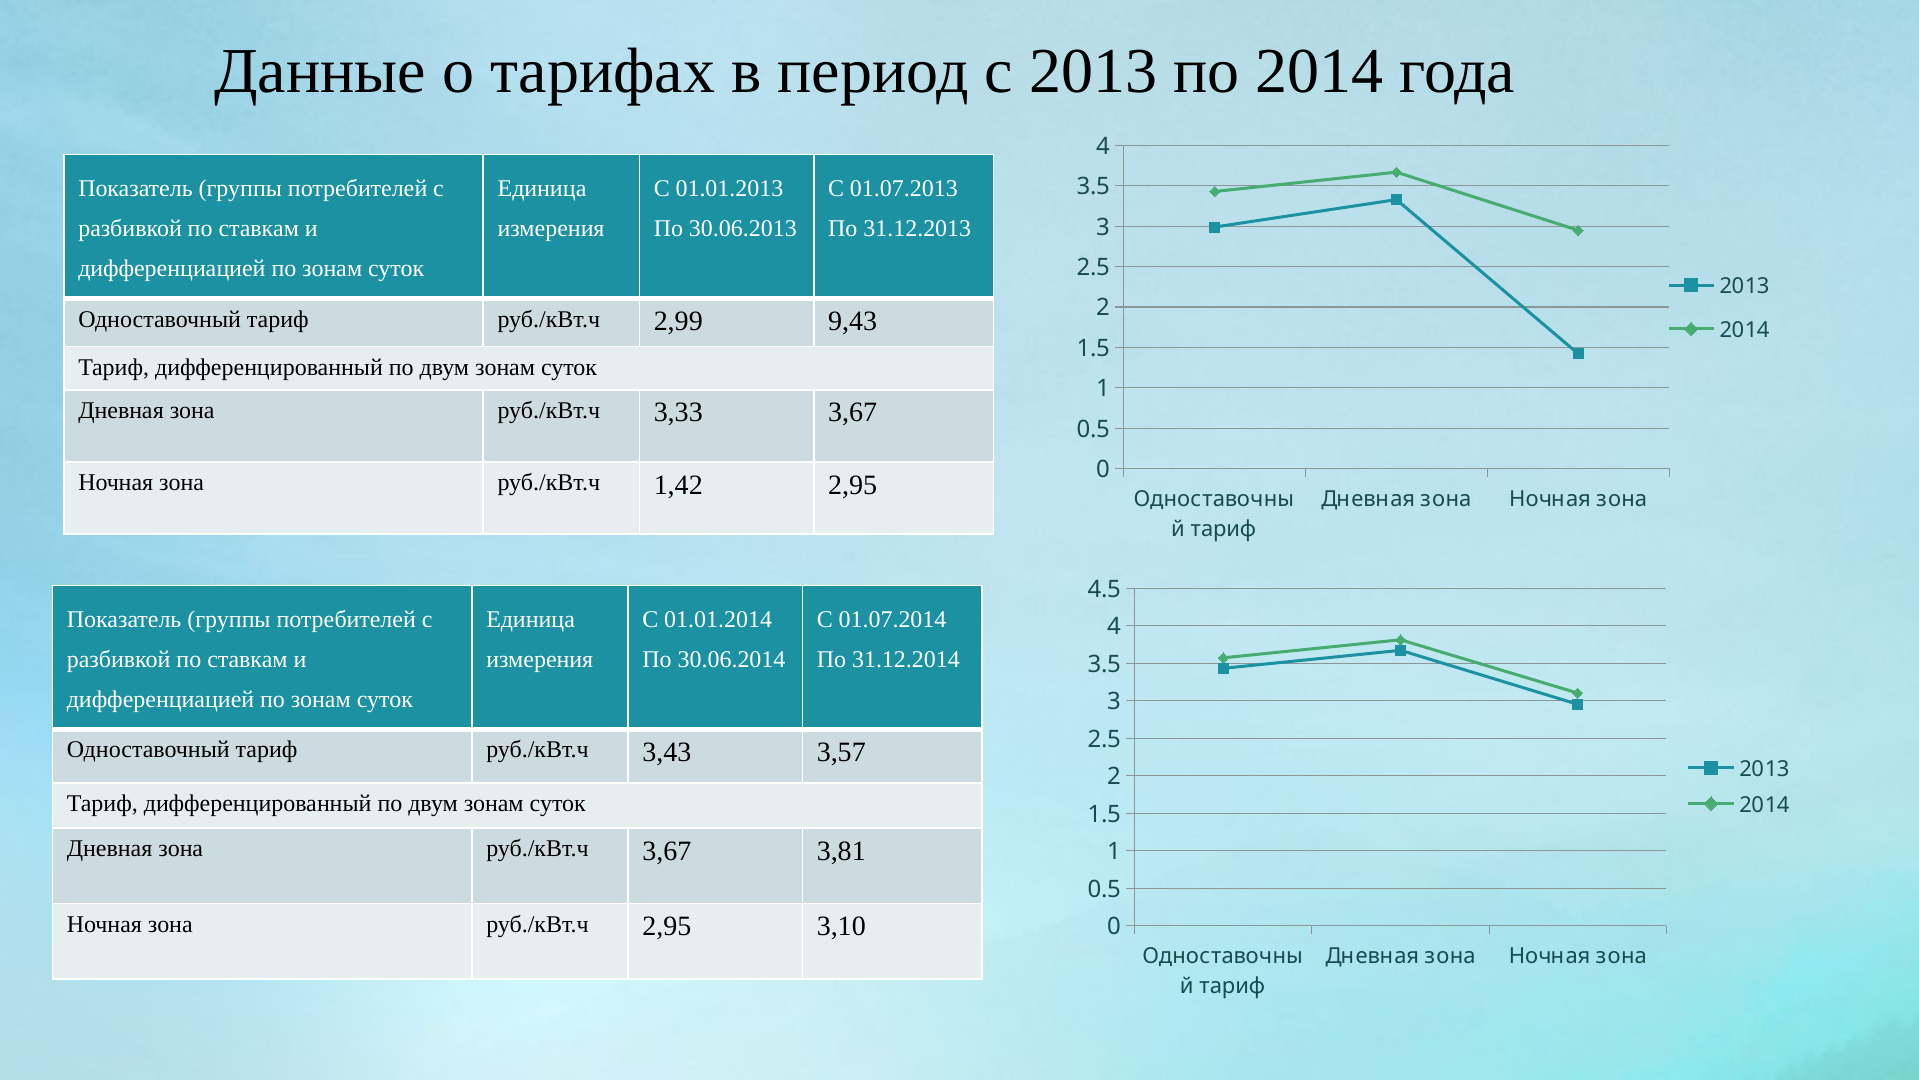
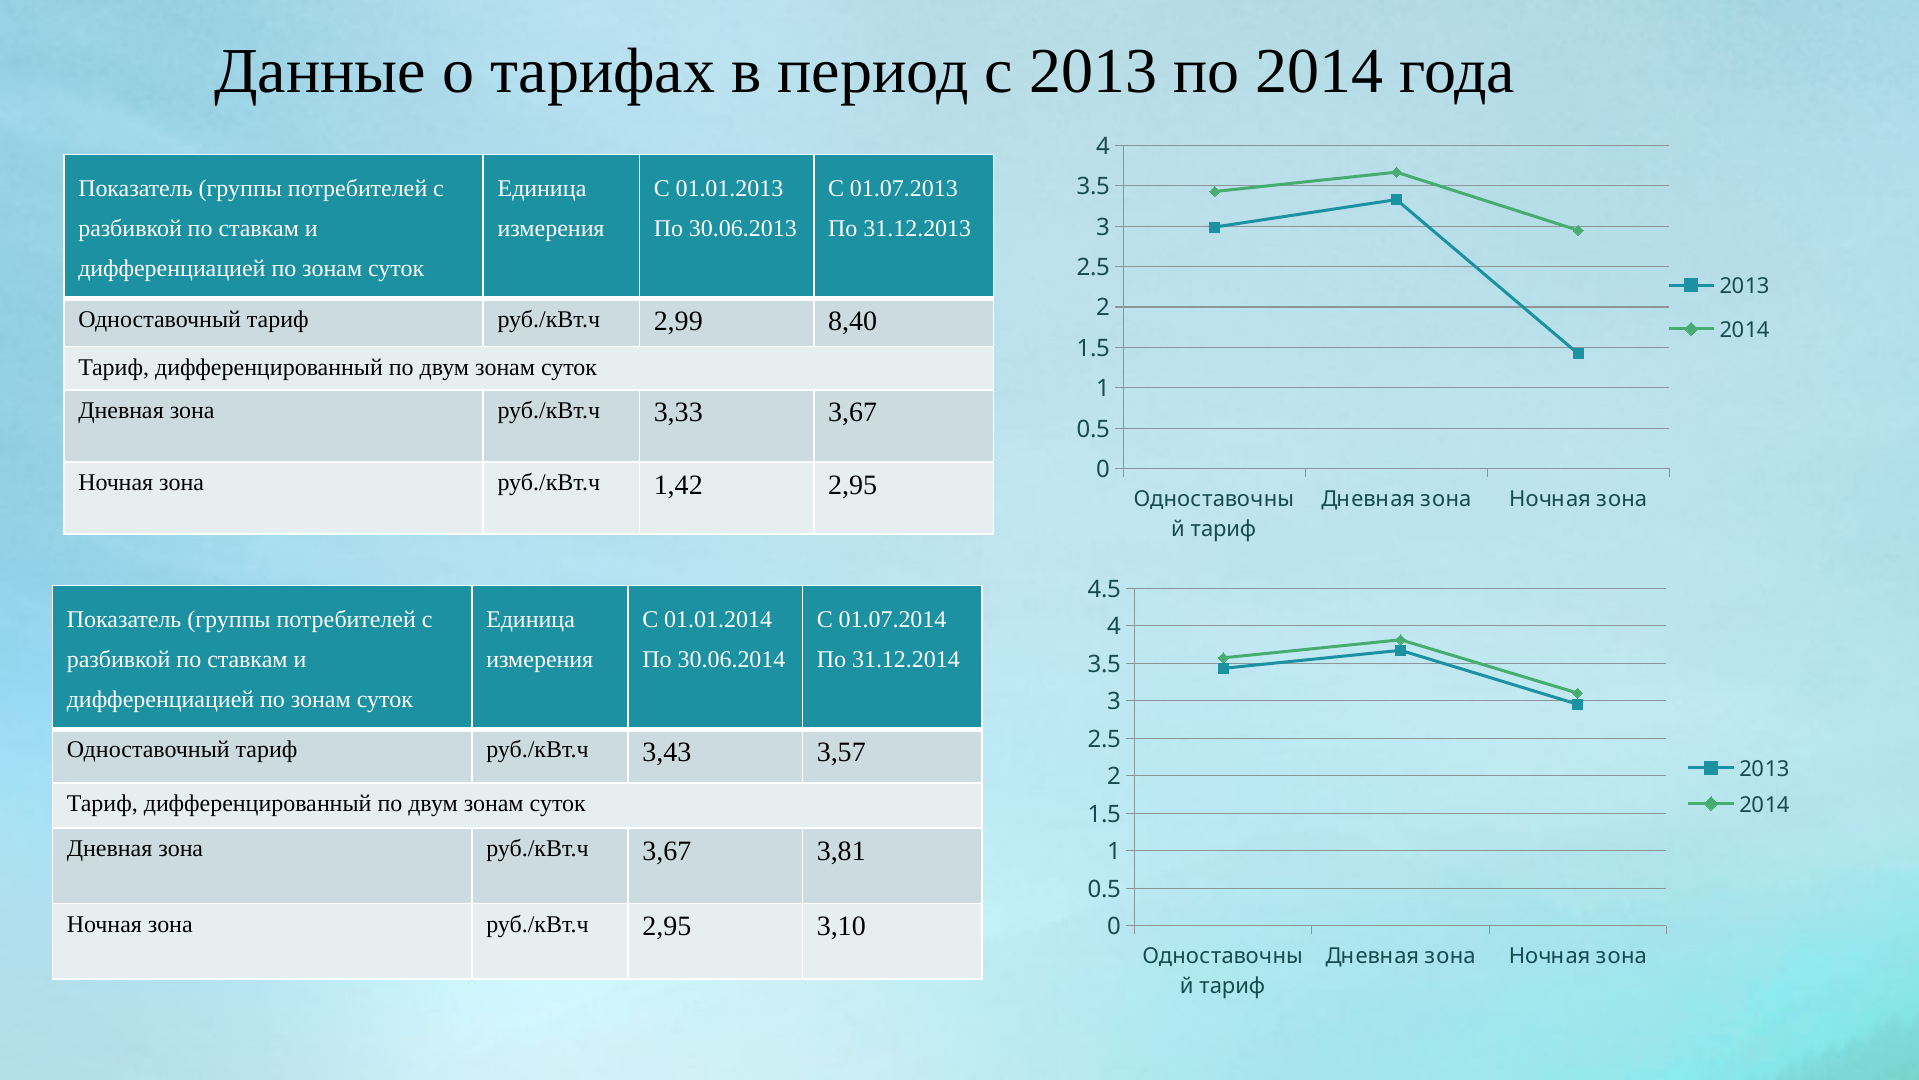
9,43: 9,43 -> 8,40
